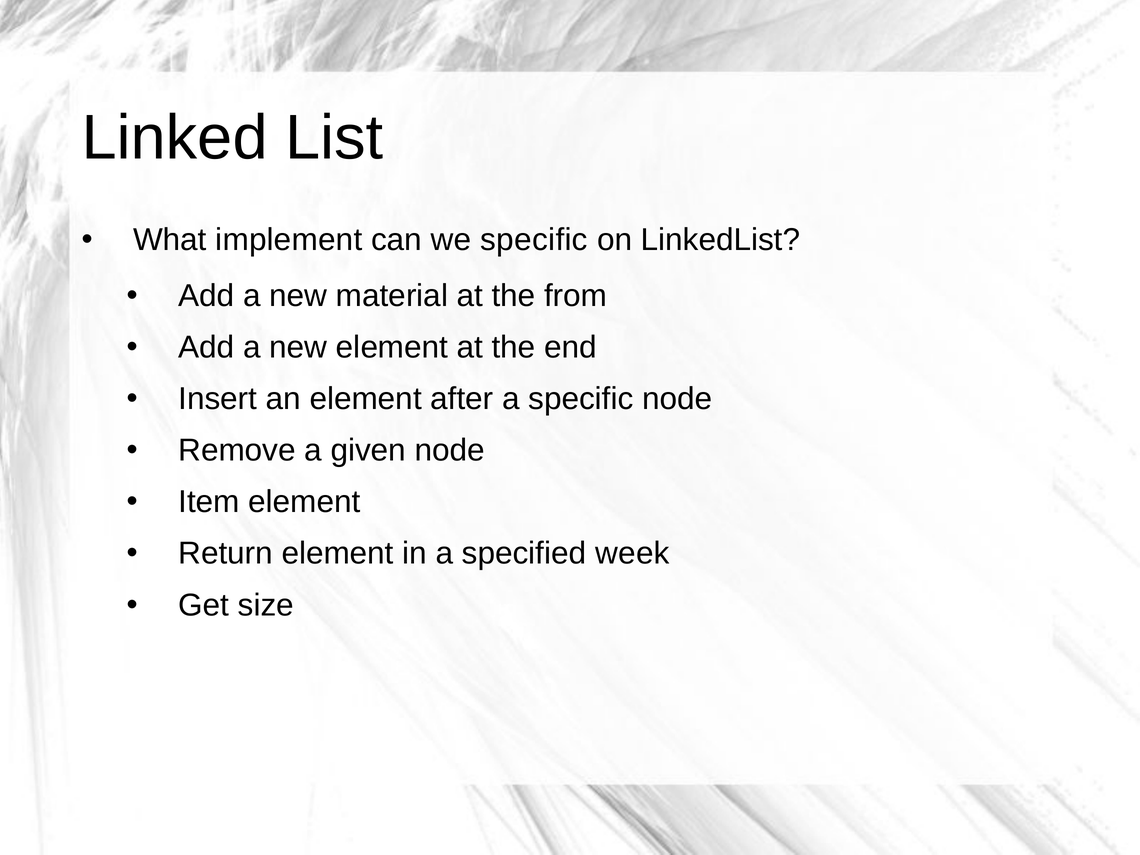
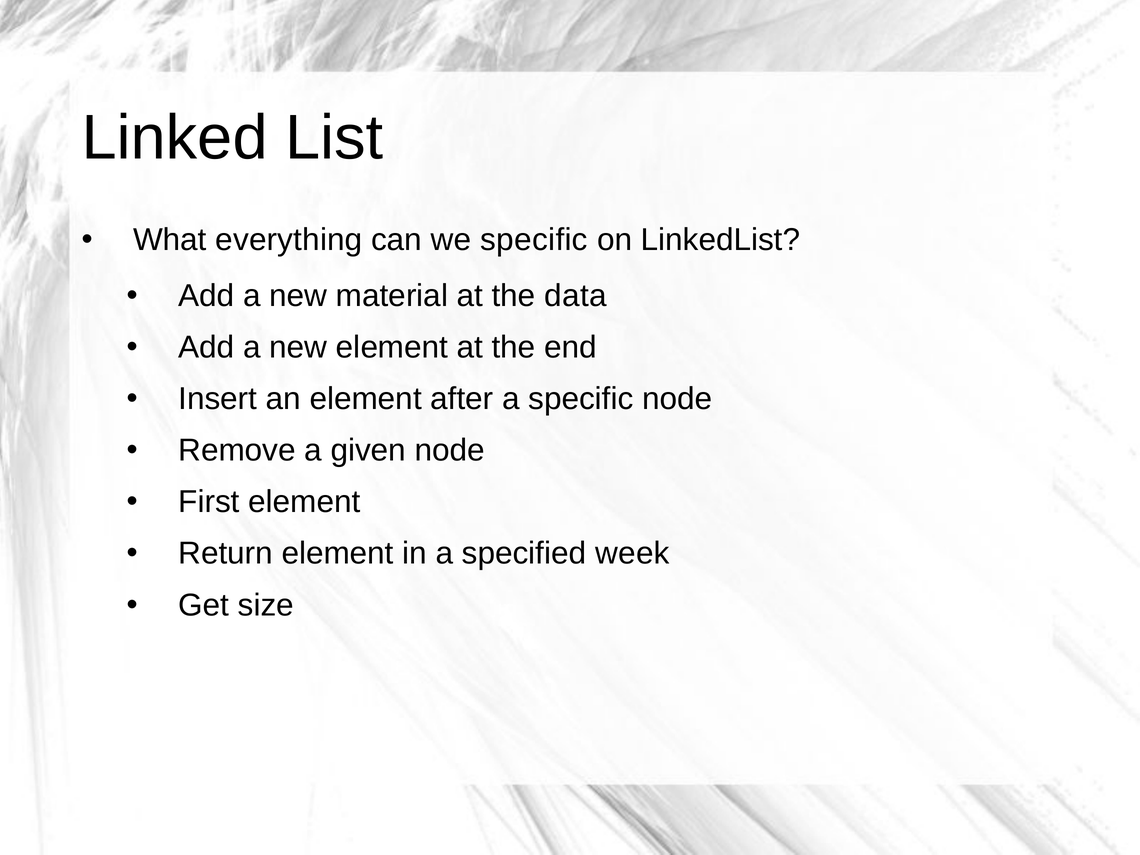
implement: implement -> everything
from: from -> data
Item: Item -> First
